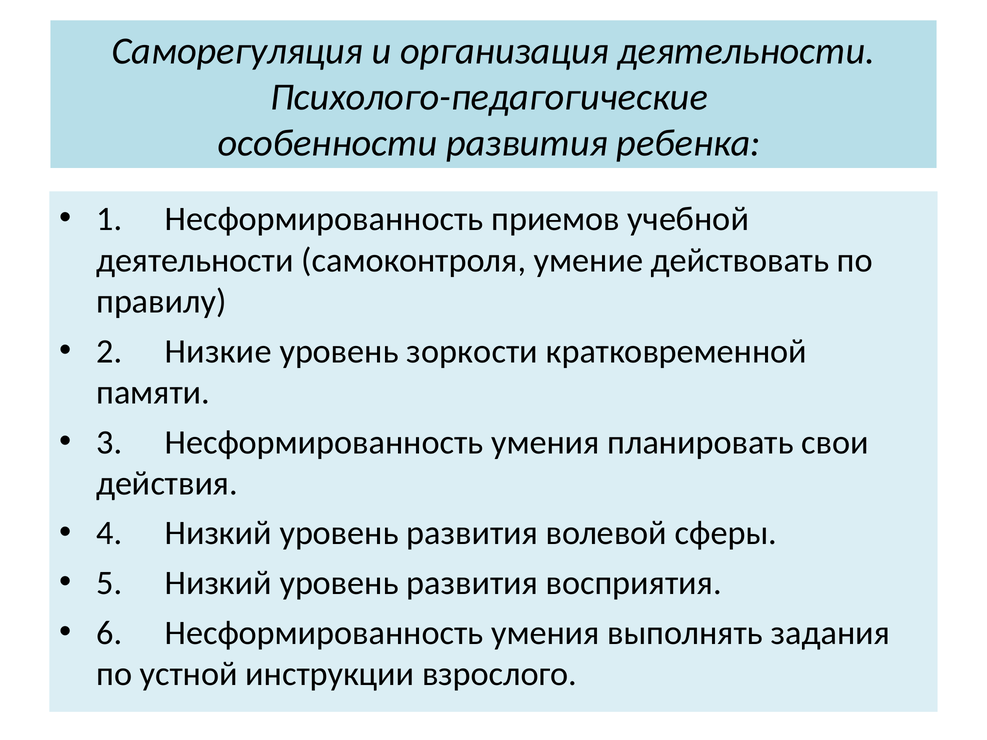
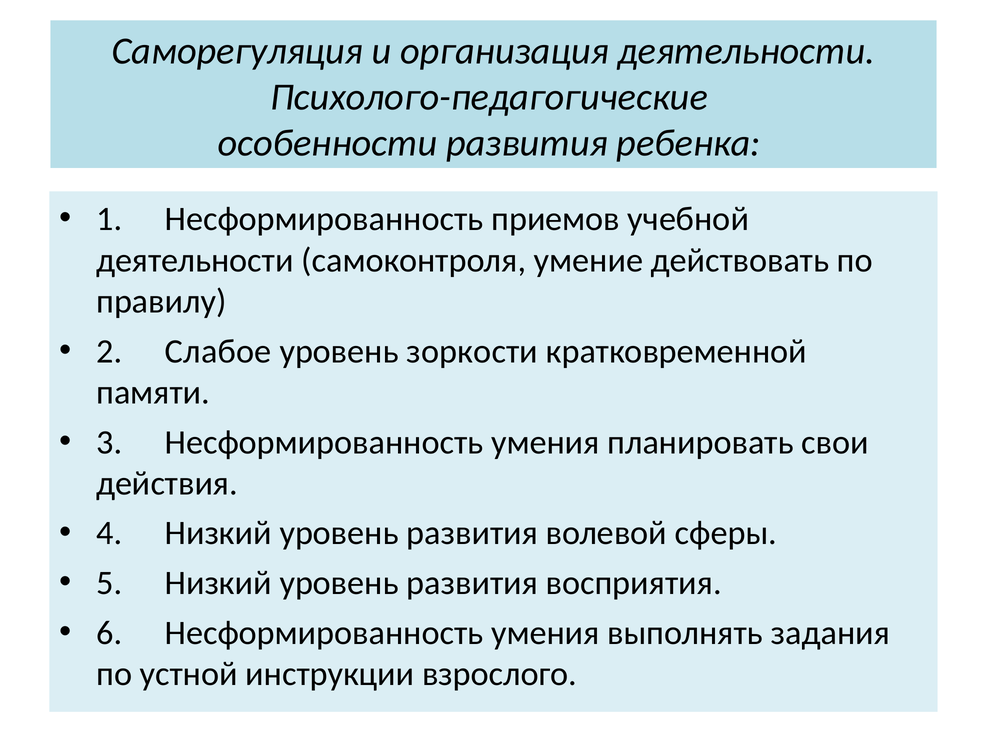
Низкие: Низкие -> Слабое
